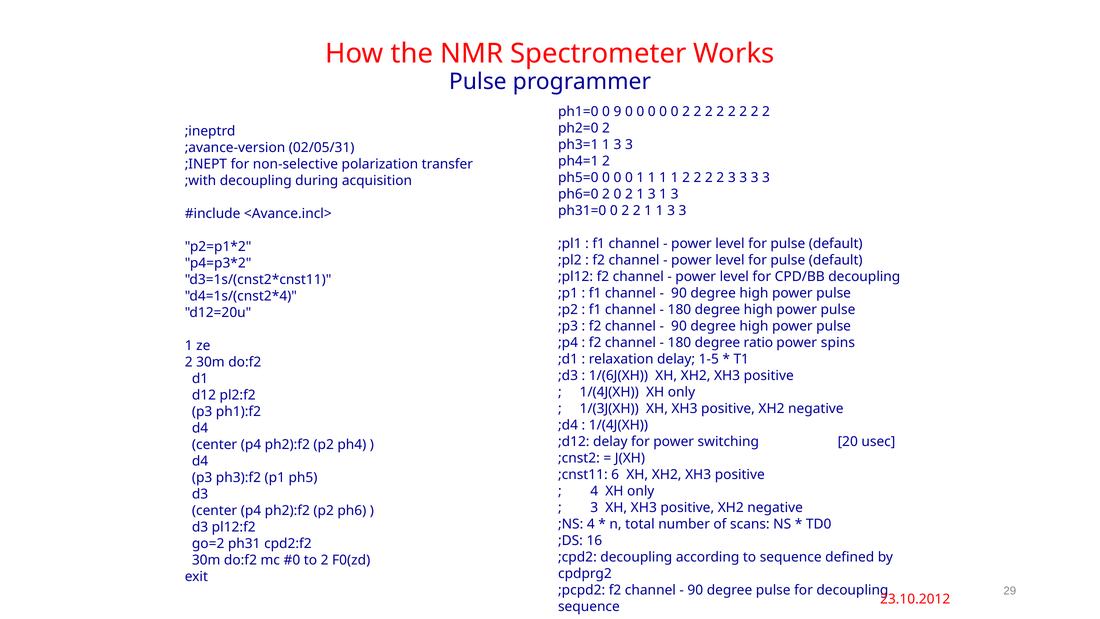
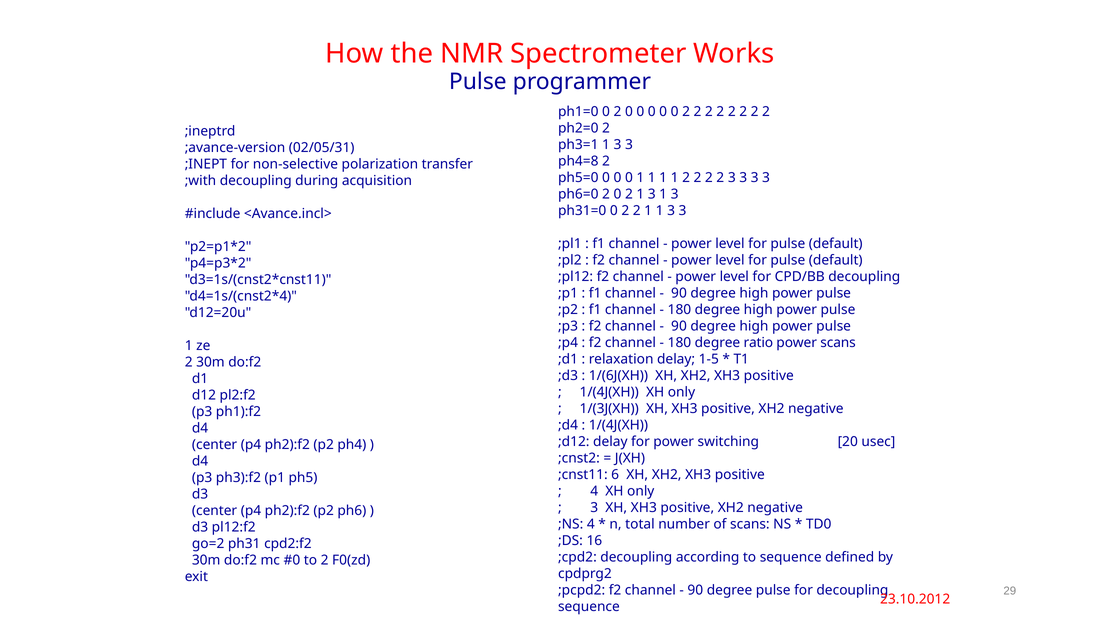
ph1=0 0 9: 9 -> 2
ph4=1: ph4=1 -> ph4=8
power spins: spins -> scans
